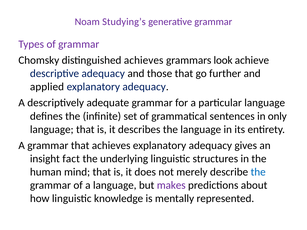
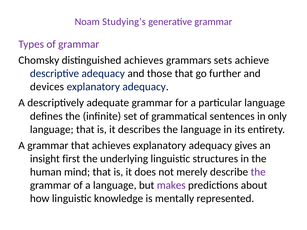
look: look -> sets
applied: applied -> devices
fact: fact -> first
the at (258, 172) colour: blue -> purple
